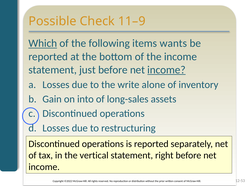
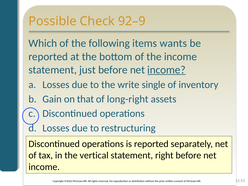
11–9: 11–9 -> 92–9
Which underline: present -> none
alone: alone -> single
into: into -> that
long-sales: long-sales -> long-right
